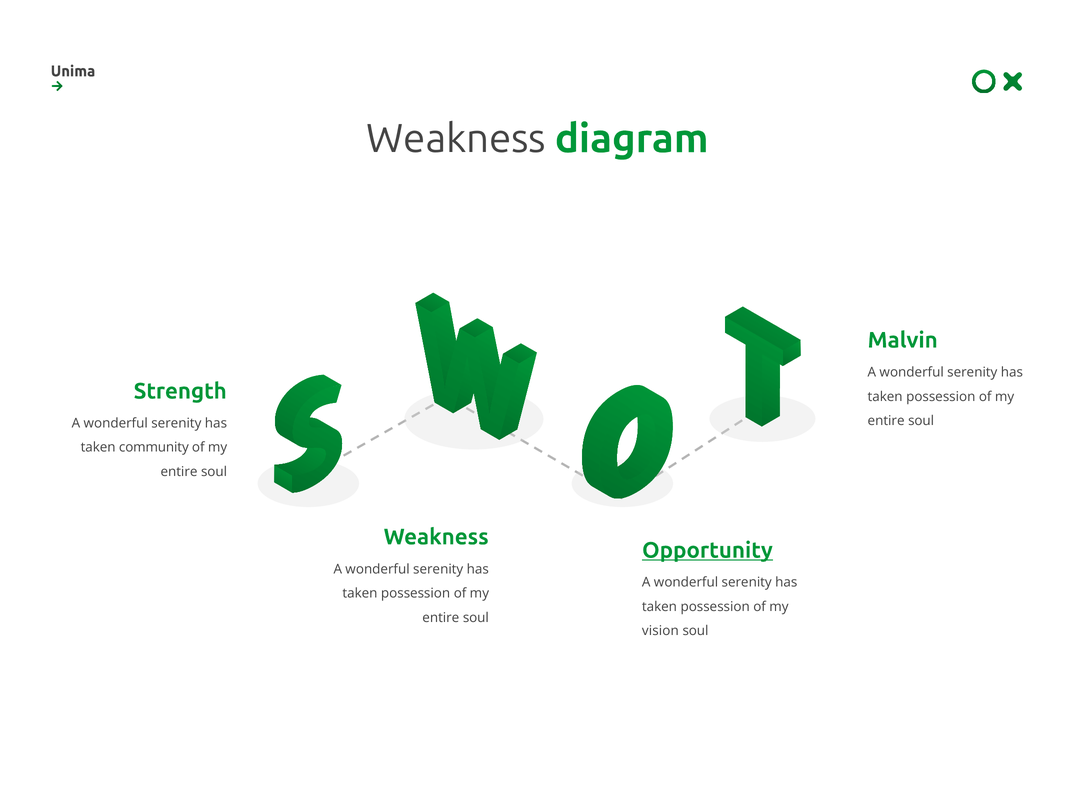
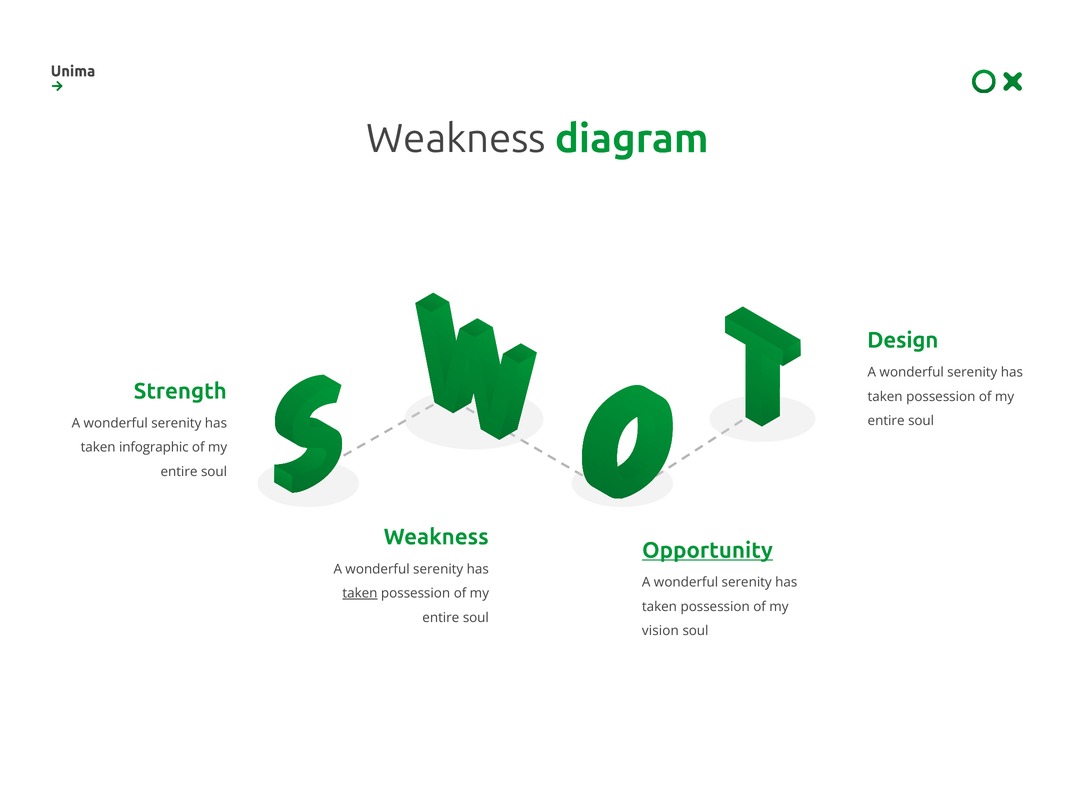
Malvin: Malvin -> Design
community: community -> infographic
taken at (360, 594) underline: none -> present
